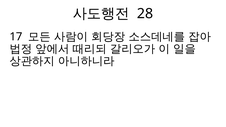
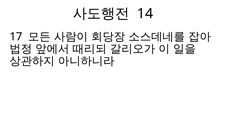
28: 28 -> 14
